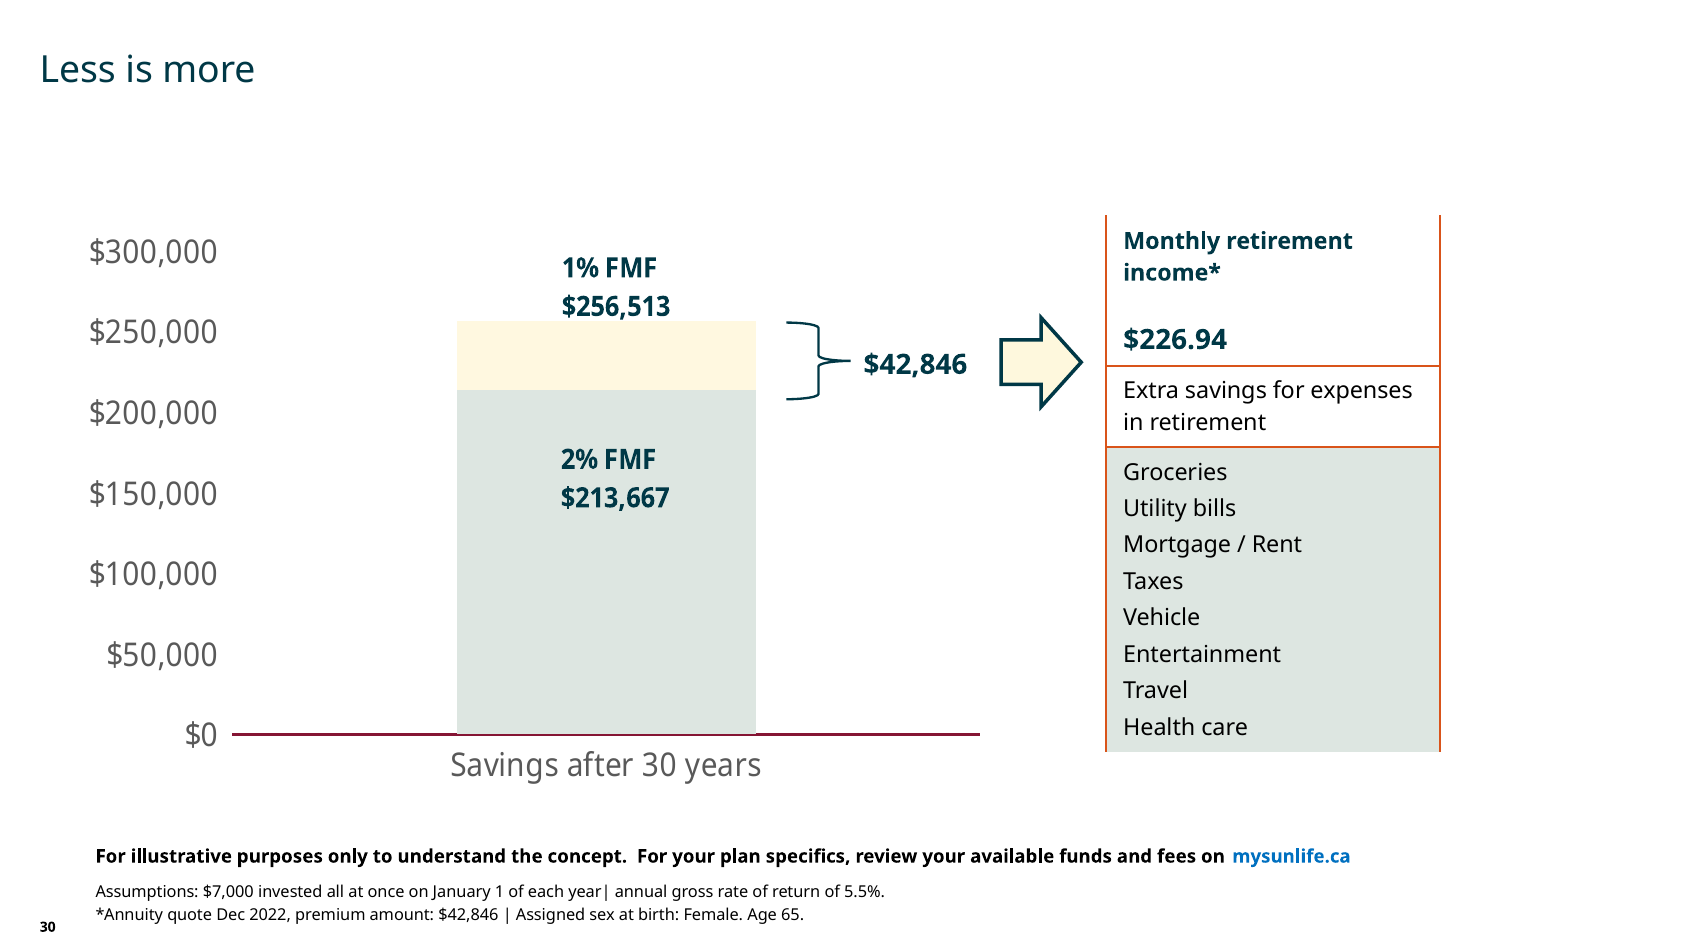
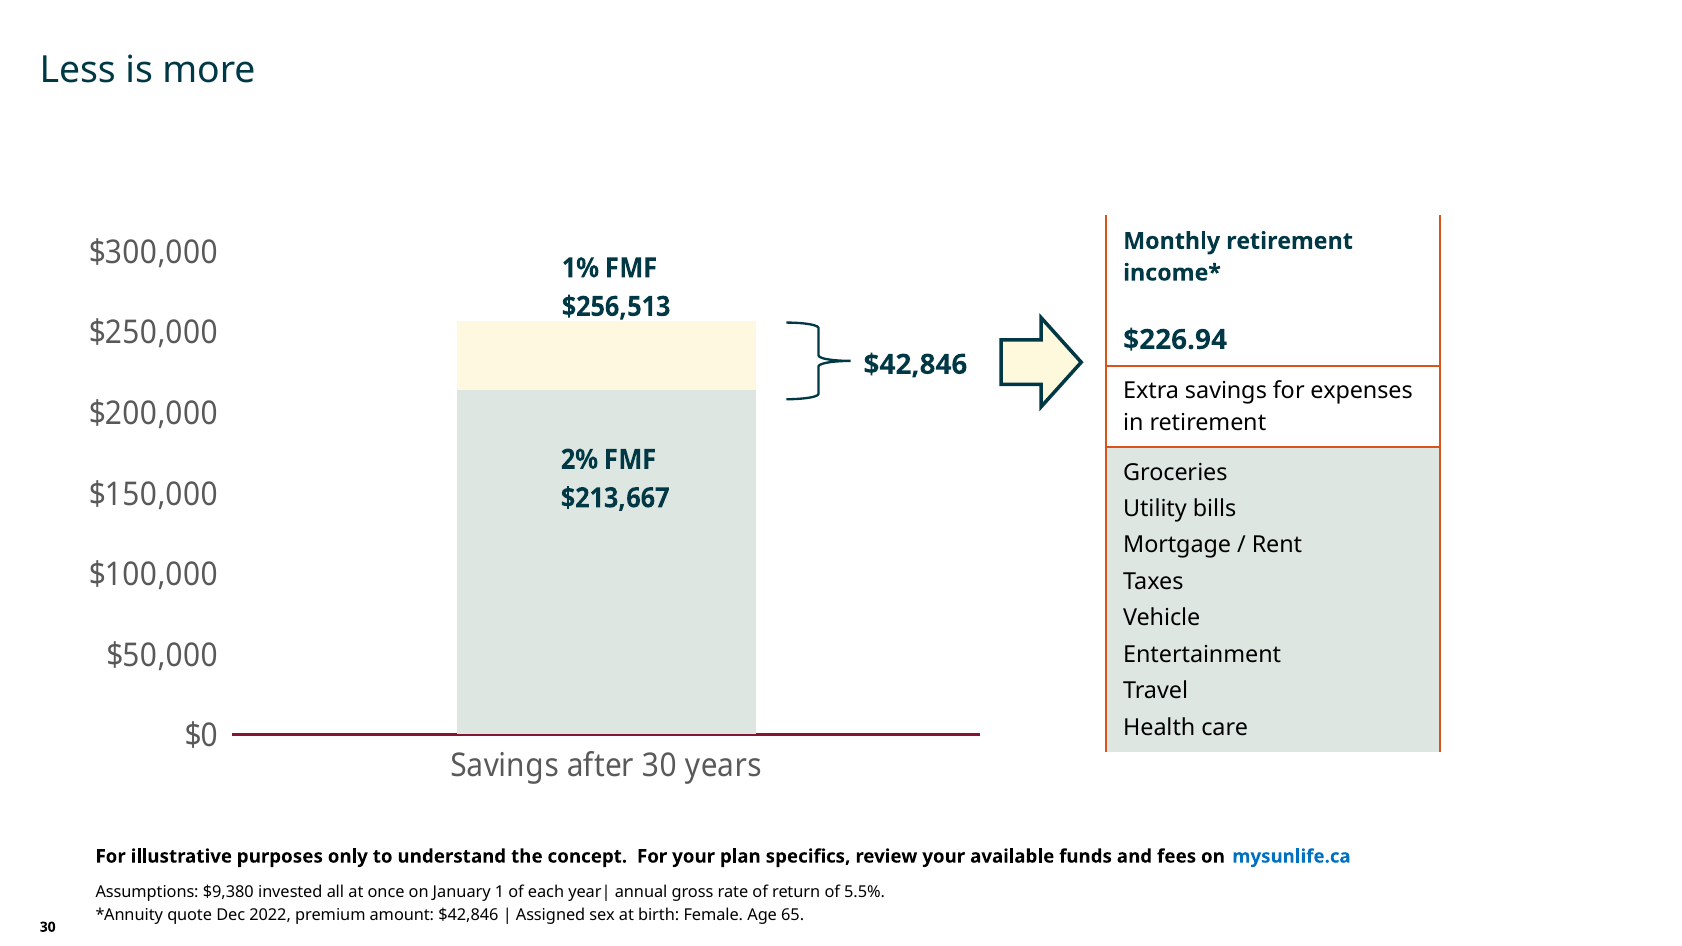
$7,000: $7,000 -> $9,380
